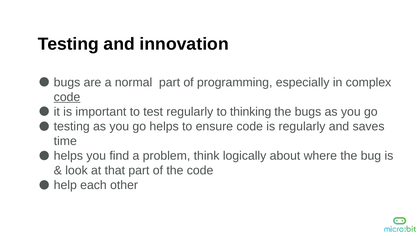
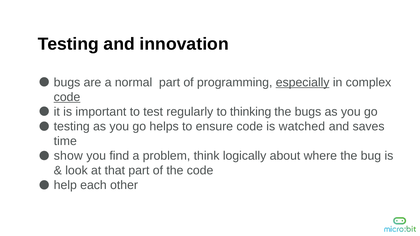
especially underline: none -> present
is regularly: regularly -> watched
helps at (68, 156): helps -> show
